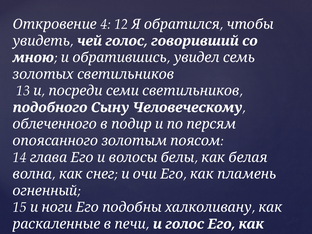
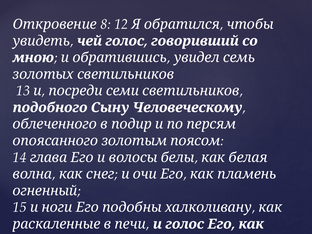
4: 4 -> 8
